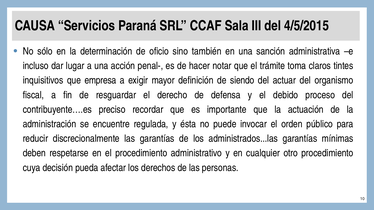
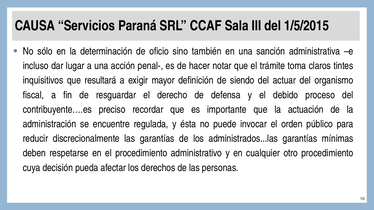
4/5/2015: 4/5/2015 -> 1/5/2015
empresa: empresa -> resultará
